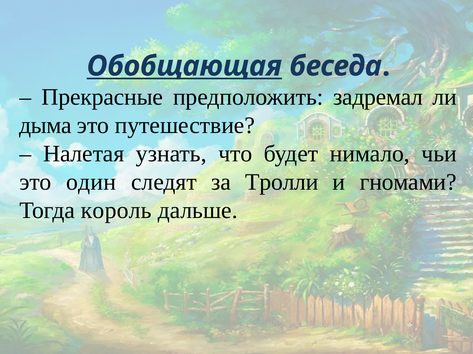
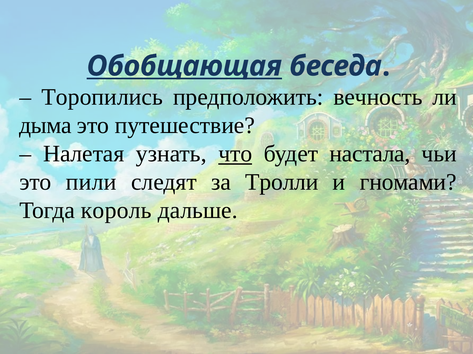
Прекрасные: Прекрасные -> Торопились
задремал: задремал -> вечность
что underline: none -> present
нимало: нимало -> настала
один: один -> пили
